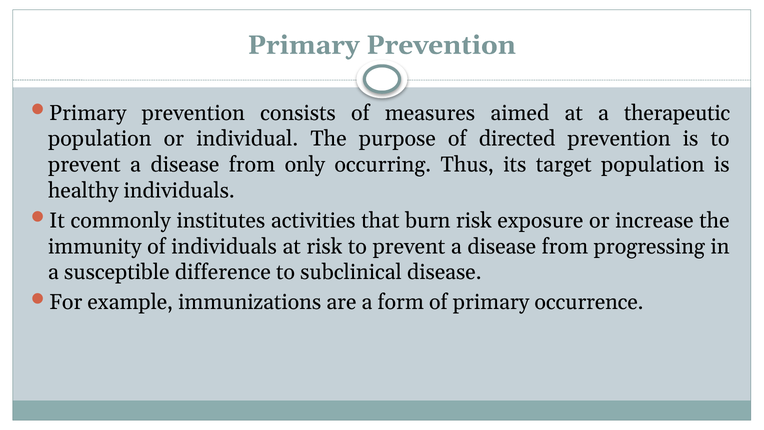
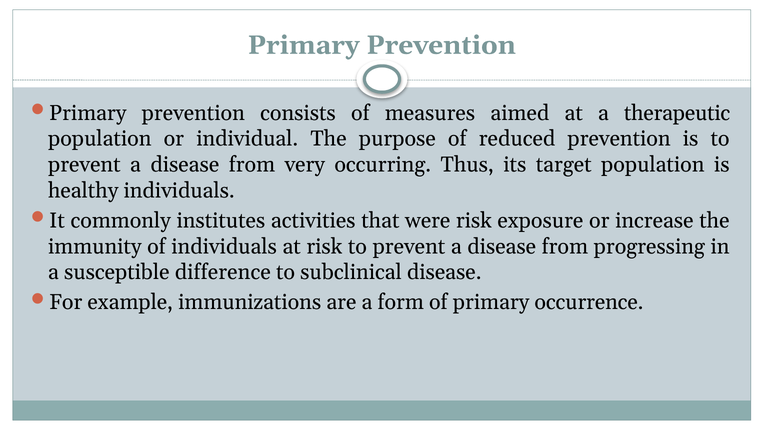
directed: directed -> reduced
only: only -> very
burn: burn -> were
